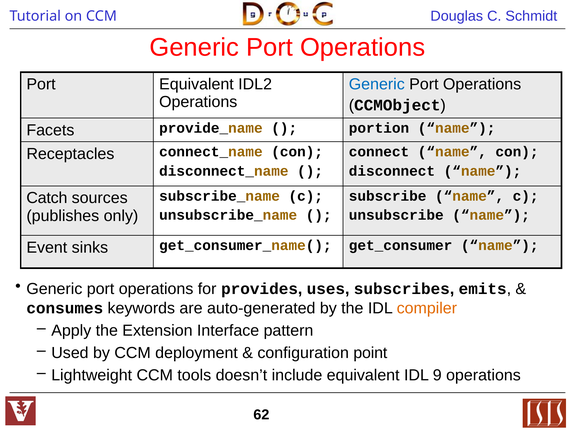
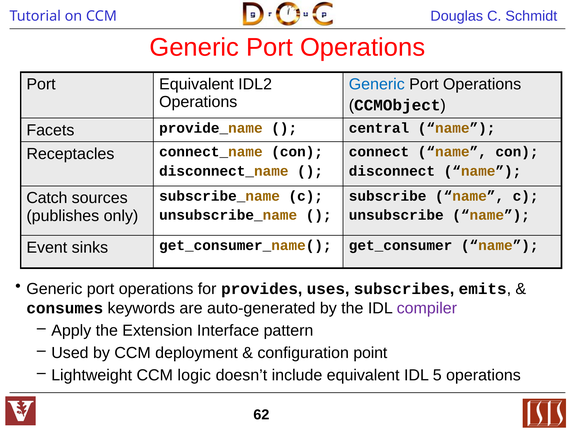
portion: portion -> central
compiler colour: orange -> purple
tools: tools -> logic
9: 9 -> 5
